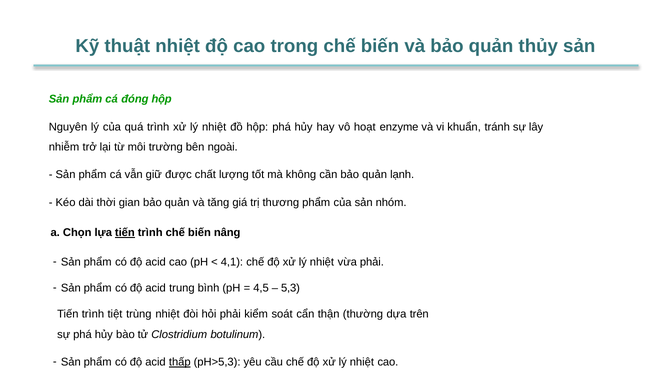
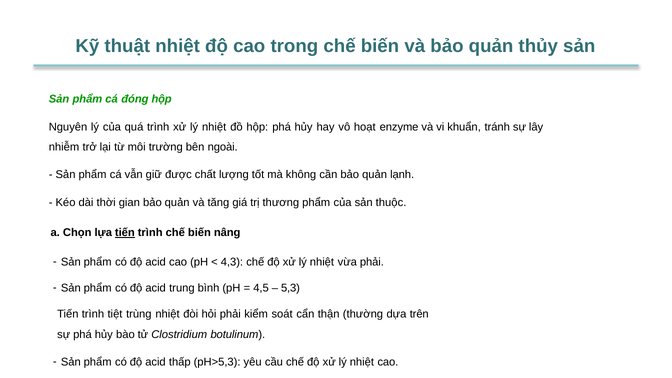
nhóm: nhóm -> thuộc
4,1: 4,1 -> 4,3
thấp underline: present -> none
